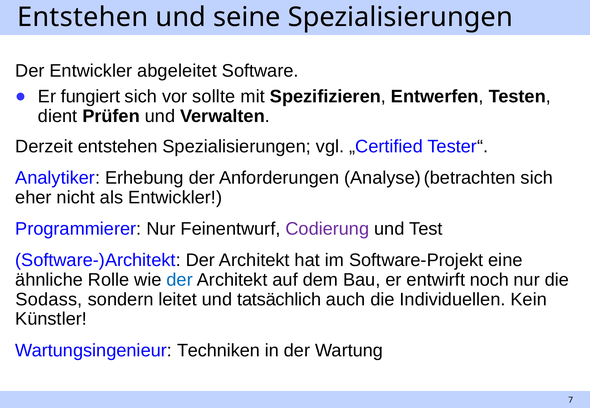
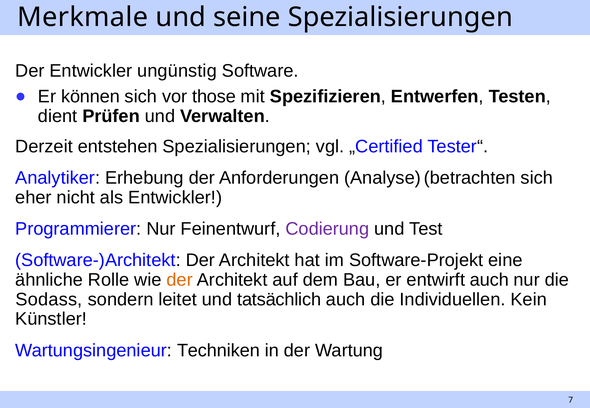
Entstehen at (83, 17): Entstehen -> Merkmale
abgeleitet: abgeleitet -> ungünstig
fungiert: fungiert -> können
sollte: sollte -> those
der at (180, 280) colour: blue -> orange
entwirft noch: noch -> auch
